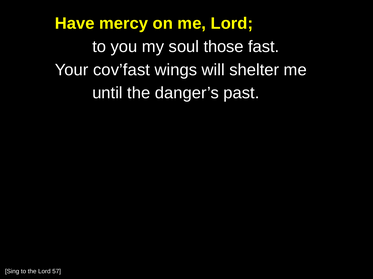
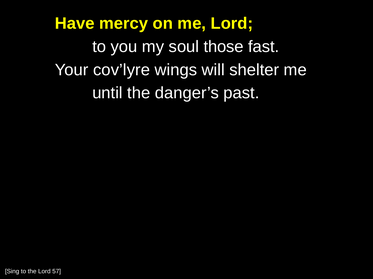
cov’fast: cov’fast -> cov’lyre
